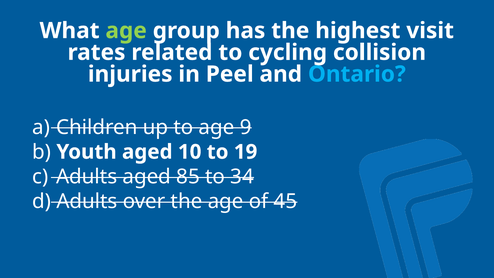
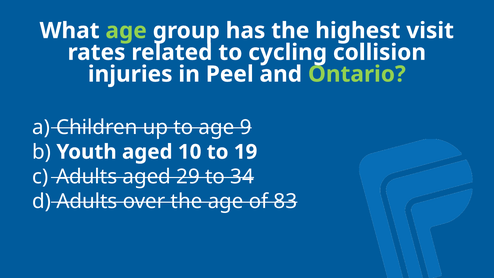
Ontario colour: light blue -> light green
85: 85 -> 29
45: 45 -> 83
